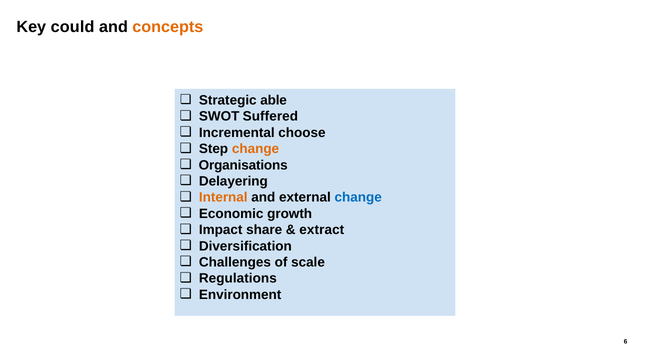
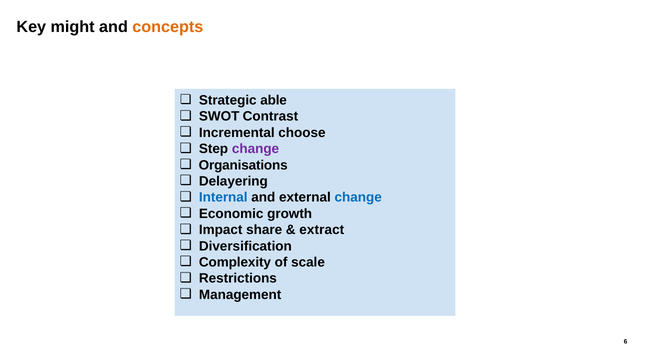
could: could -> might
Suffered: Suffered -> Contrast
change at (256, 149) colour: orange -> purple
Internal colour: orange -> blue
Challenges: Challenges -> Complexity
Regulations: Regulations -> Restrictions
Environment: Environment -> Management
